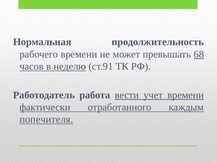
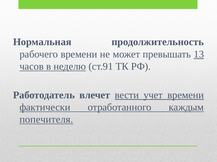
68: 68 -> 13
работа: работа -> влечет
